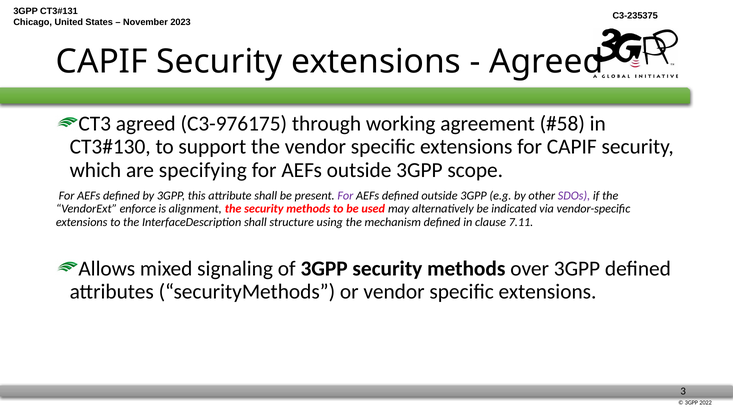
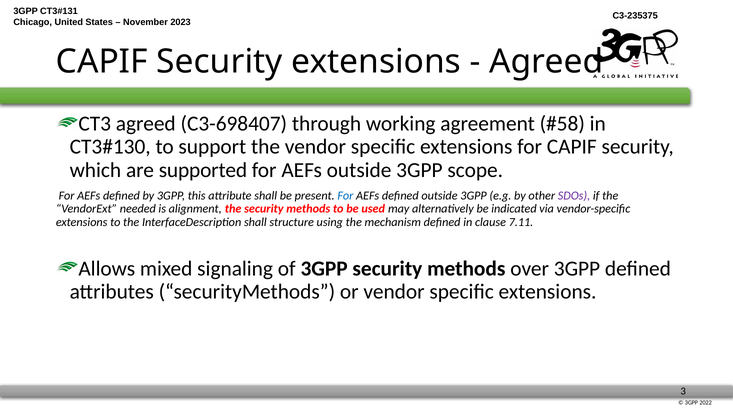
C3-976175: C3-976175 -> C3-698407
specifying: specifying -> supported
For at (345, 196) colour: purple -> blue
enforce: enforce -> needed
